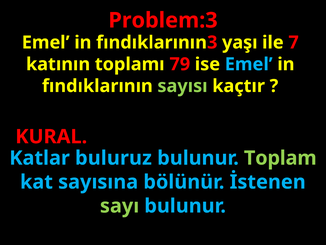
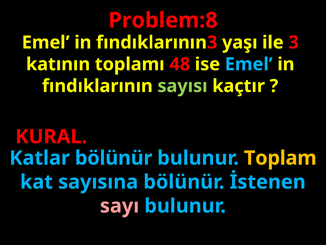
Problem:3: Problem:3 -> Problem:8
7: 7 -> 3
79: 79 -> 48
Katlar buluruz: buluruz -> bölünür
Toplam colour: light green -> yellow
sayı colour: light green -> pink
